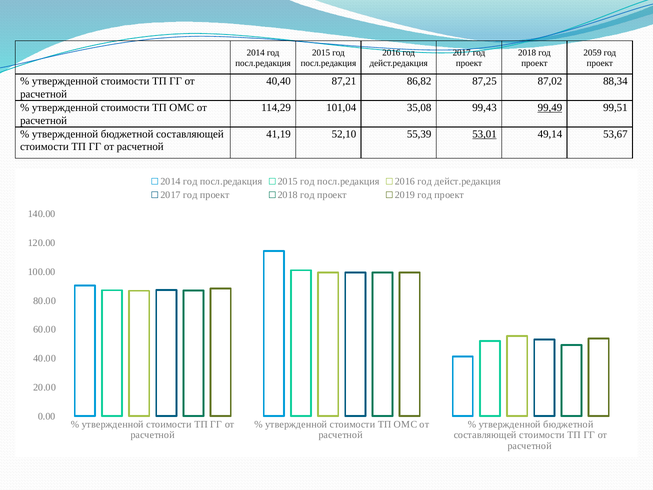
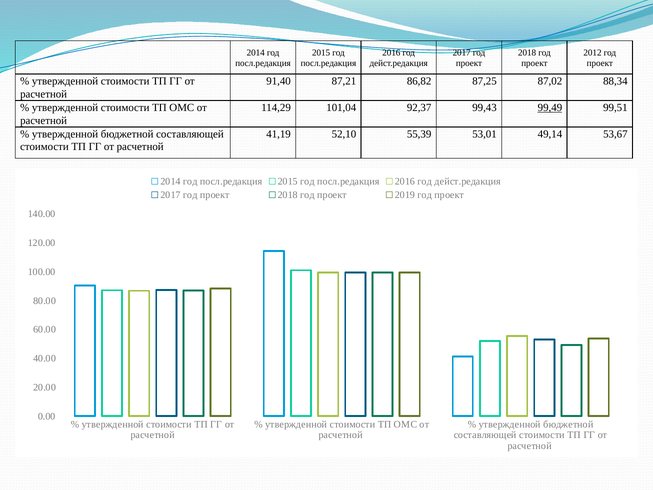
2059: 2059 -> 2012
40,40: 40,40 -> 91,40
35,08: 35,08 -> 92,37
53,01 underline: present -> none
